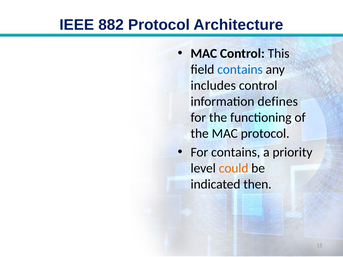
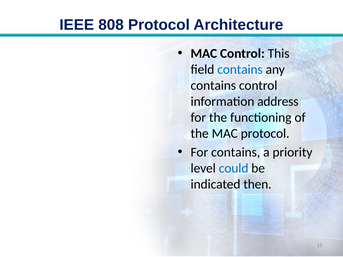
882: 882 -> 808
includes at (213, 86): includes -> contains
defines: defines -> address
could colour: orange -> blue
